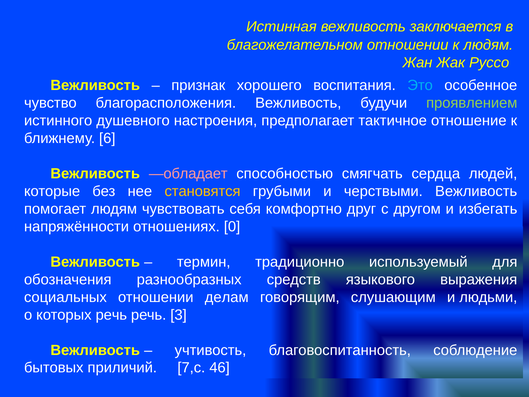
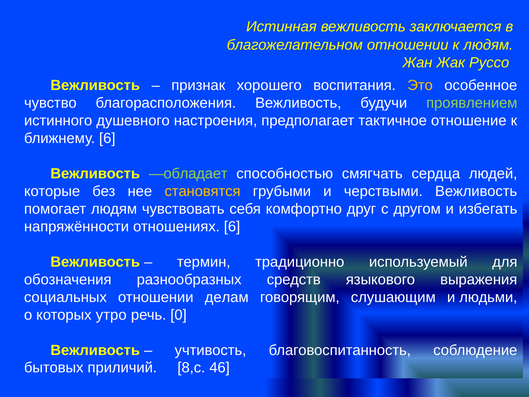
Это colour: light blue -> yellow
—обладает colour: pink -> light green
отношениях 0: 0 -> 6
которых речь: речь -> утро
3: 3 -> 0
7,с: 7,с -> 8,с
